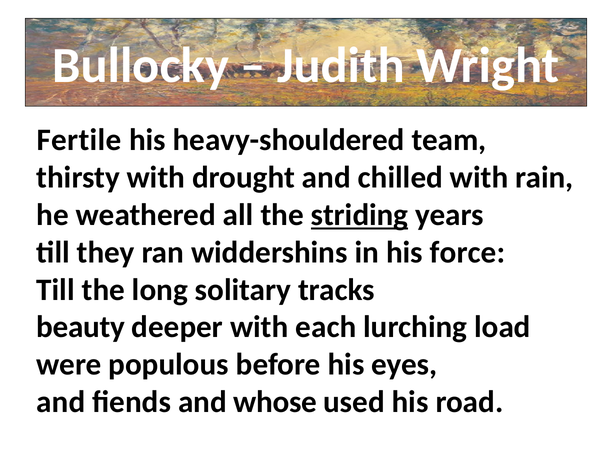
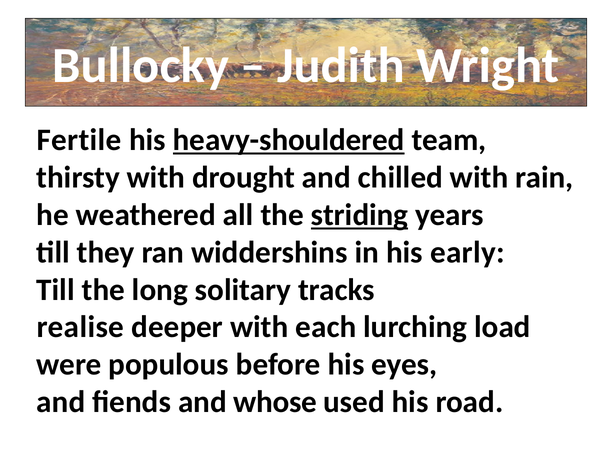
heavy-shouldered underline: none -> present
force: force -> early
beauty: beauty -> realise
